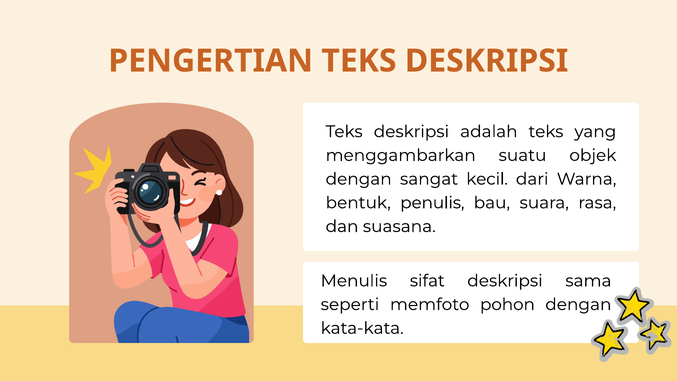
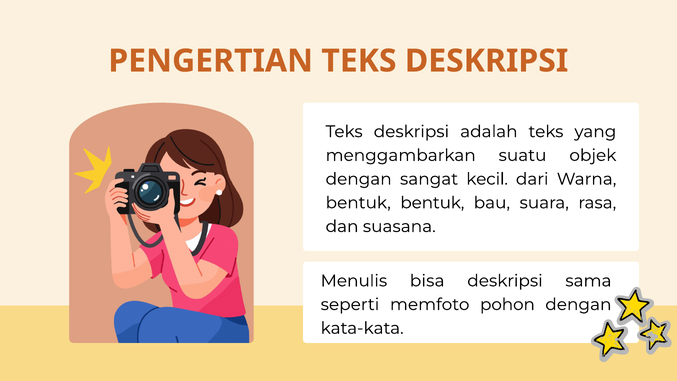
bentuk penulis: penulis -> bentuk
sifat: sifat -> bisa
